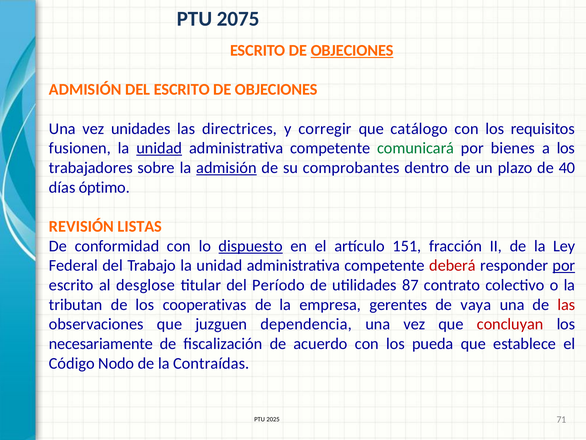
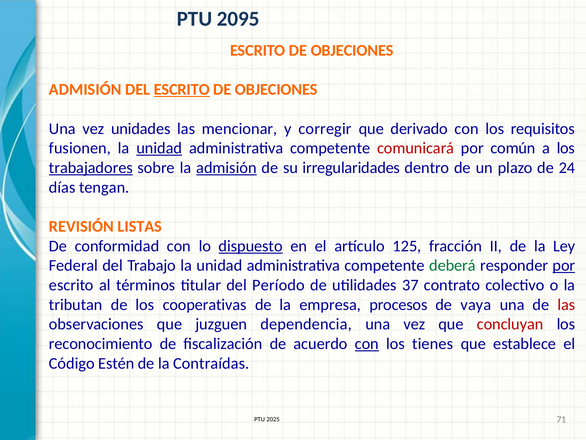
2075: 2075 -> 2095
OBJECIONES at (352, 50) underline: present -> none
ESCRITO at (182, 89) underline: none -> present
directrices: directrices -> mencionar
catálogo: catálogo -> derivado
comunicará colour: green -> red
bienes: bienes -> común
trabajadores underline: none -> present
comprobantes: comprobantes -> irregularidades
40: 40 -> 24
óptimo: óptimo -> tengan
151: 151 -> 125
deberá colour: red -> green
desglose: desglose -> términos
87: 87 -> 37
gerentes: gerentes -> procesos
necesariamente: necesariamente -> reconocimiento
con at (367, 343) underline: none -> present
pueda: pueda -> tienes
Nodo: Nodo -> Estén
